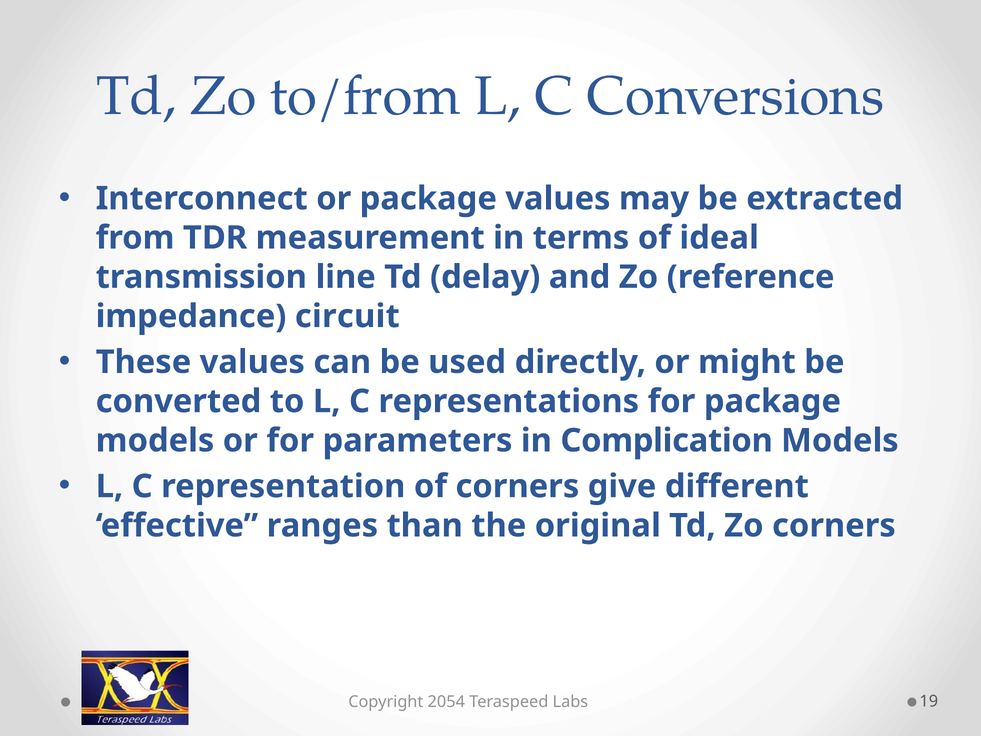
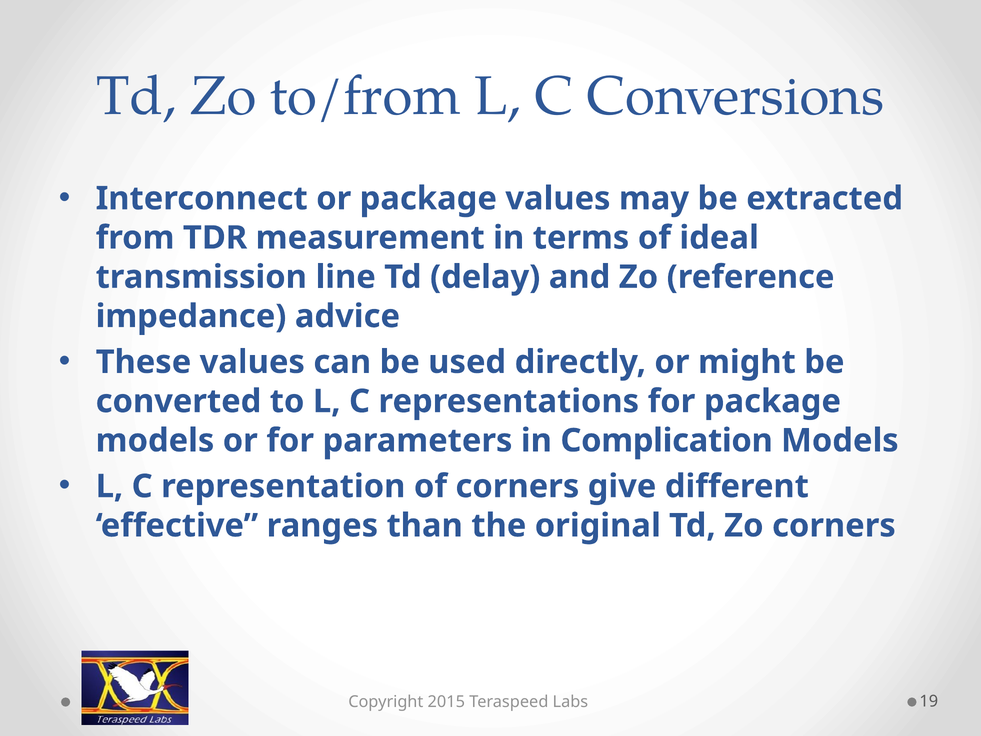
circuit: circuit -> advice
2054: 2054 -> 2015
